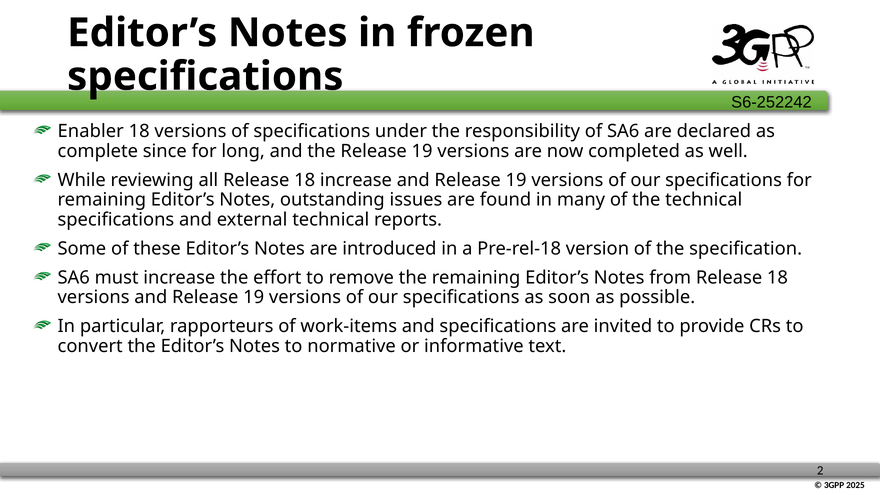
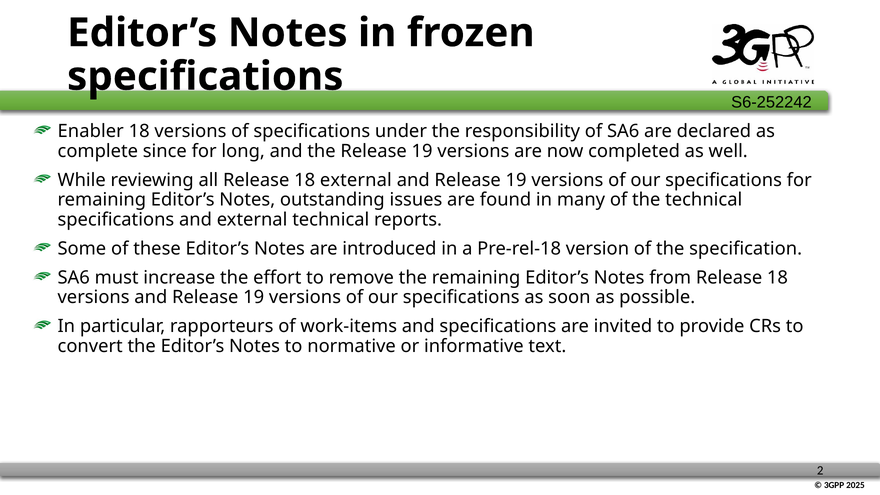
18 increase: increase -> external
